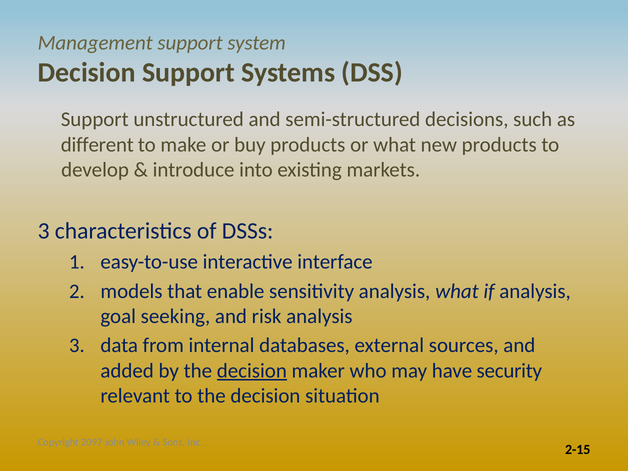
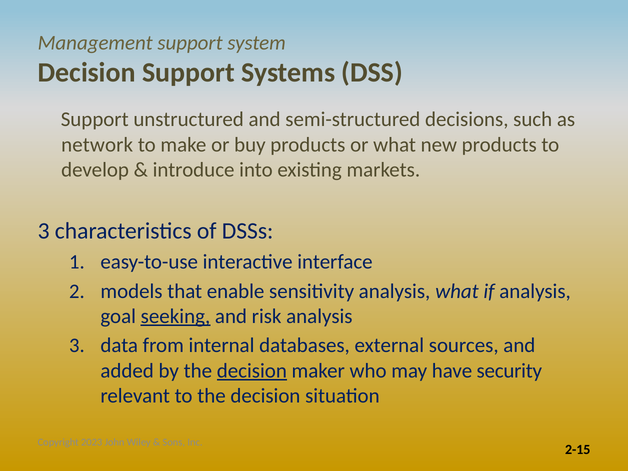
different: different -> network
seeking underline: none -> present
2097: 2097 -> 2023
